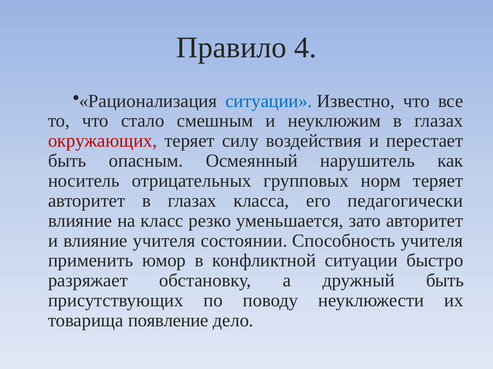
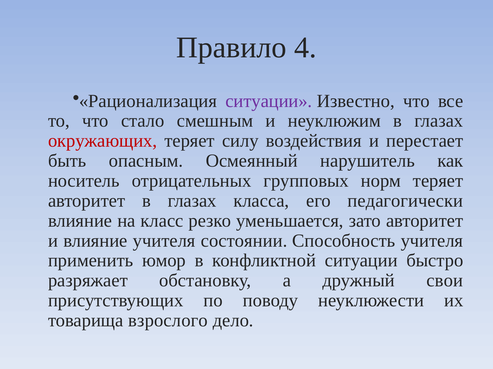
ситуации at (269, 101) colour: blue -> purple
дружный быть: быть -> свои
появление: появление -> взрослого
